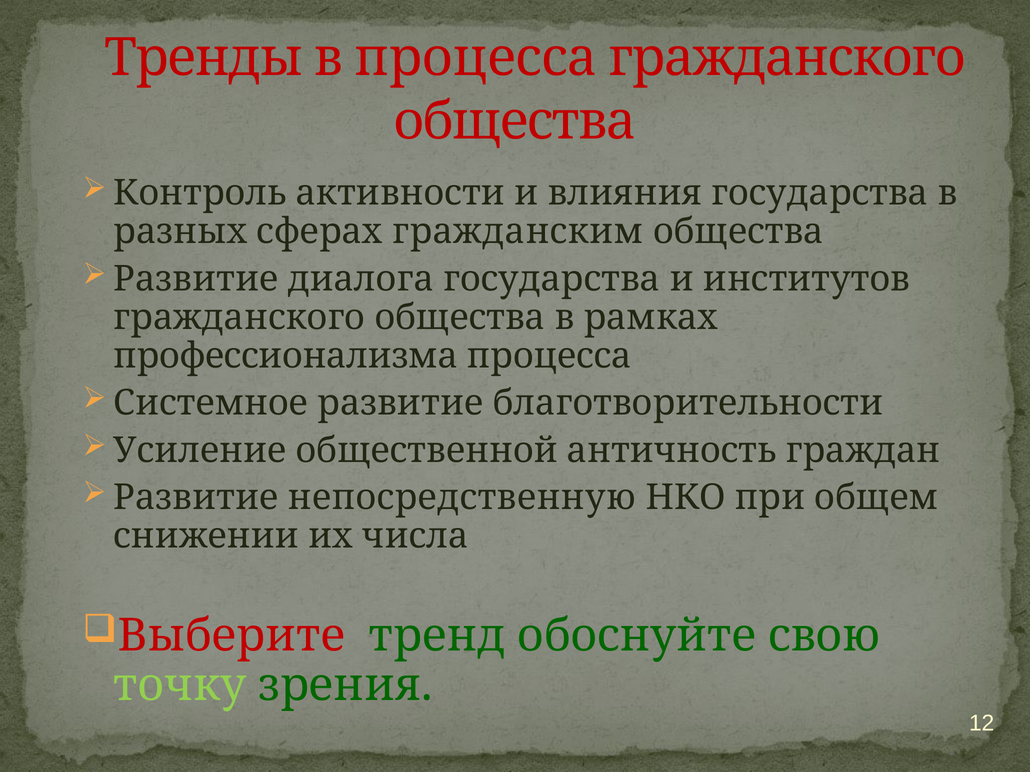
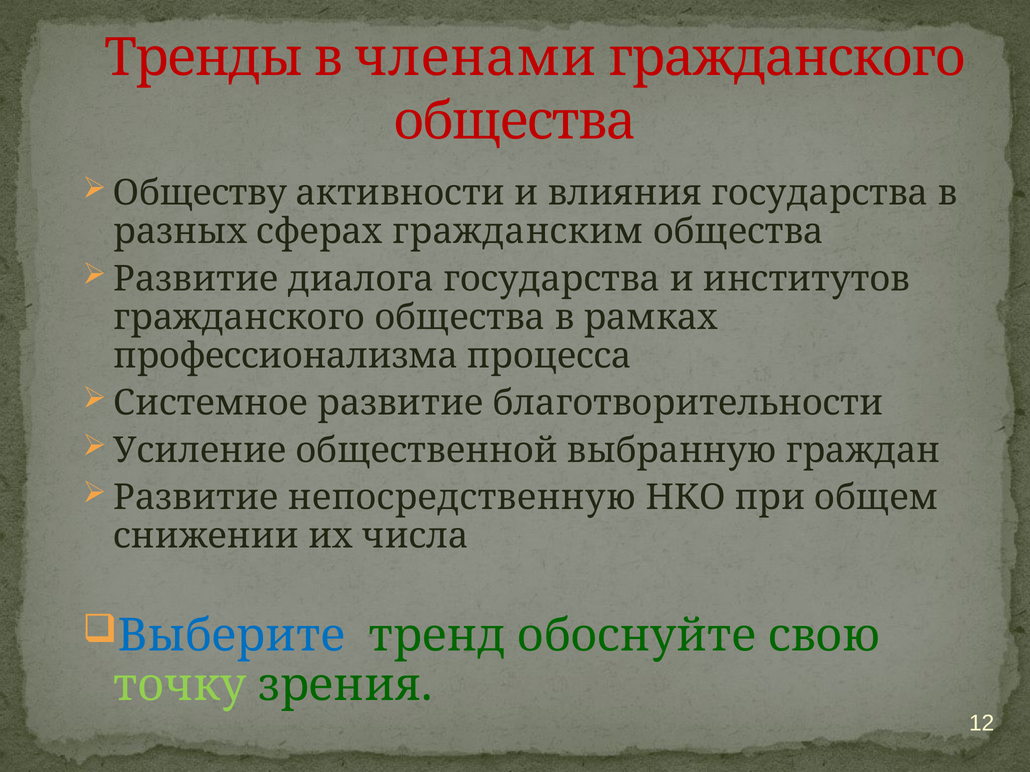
в процесса: процесса -> членами
Контроль: Контроль -> Обществу
античность: античность -> выбранную
Выберите colour: red -> blue
